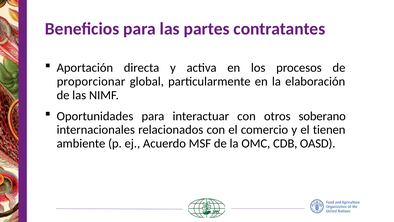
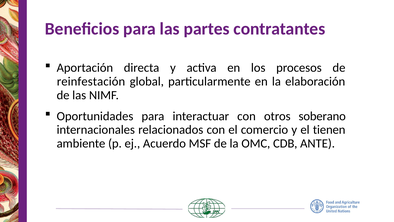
proporcionar: proporcionar -> reinfestación
OASD: OASD -> ANTE
